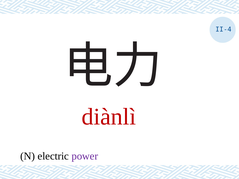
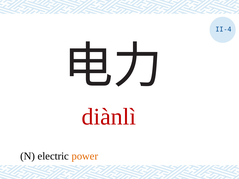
power colour: purple -> orange
